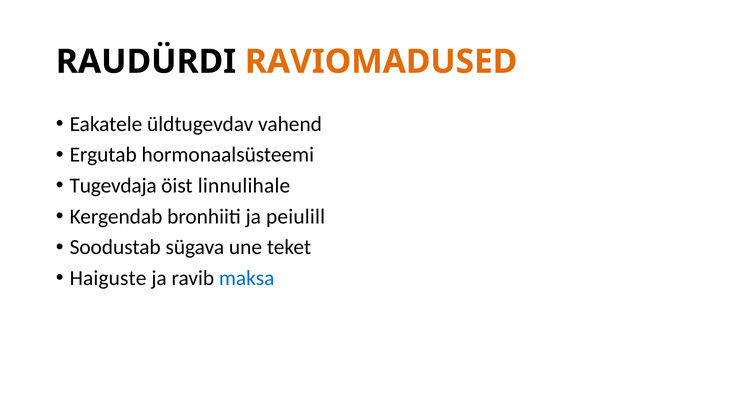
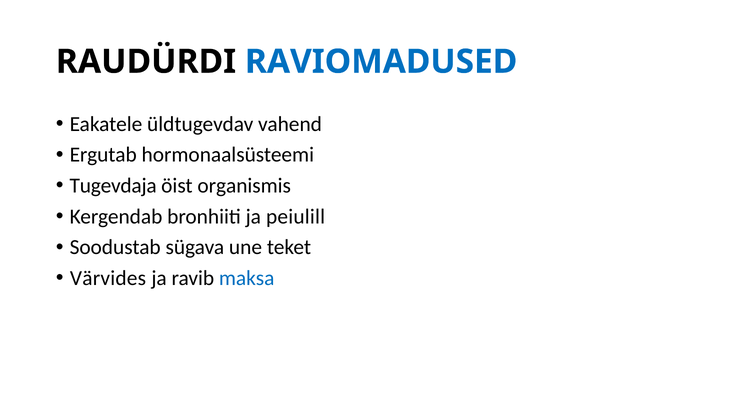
RAVIOMADUSED colour: orange -> blue
linnulihale: linnulihale -> organismis
Haiguste: Haiguste -> Värvides
